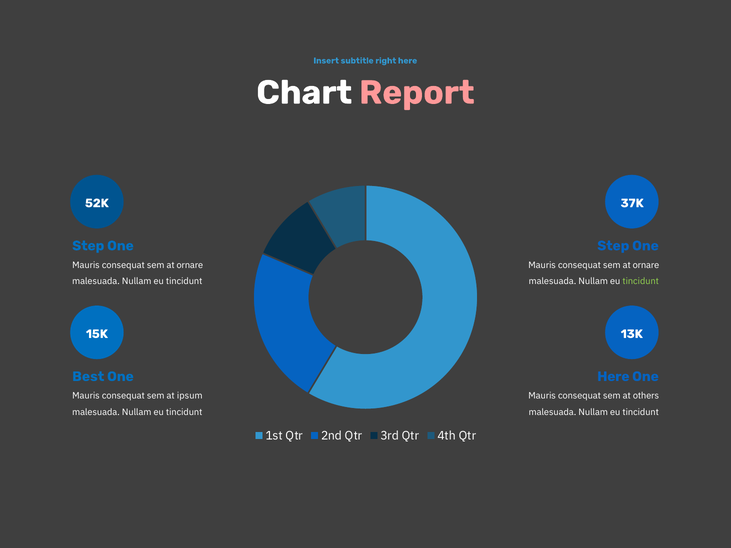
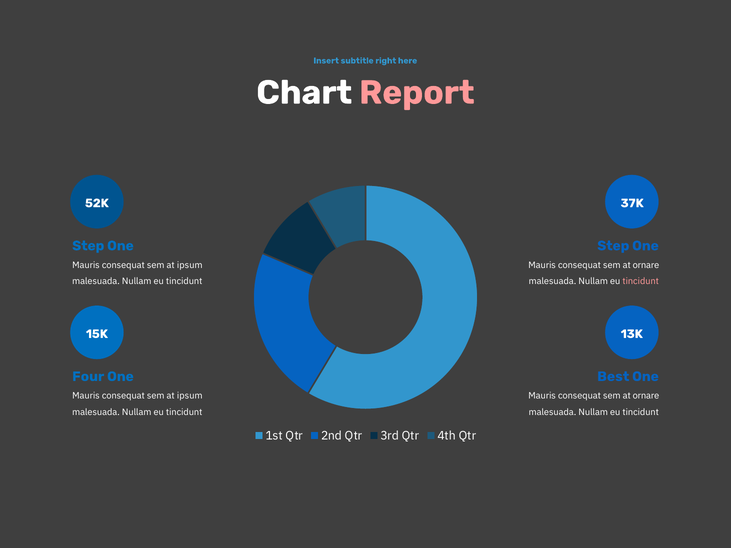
ornare at (190, 265): ornare -> ipsum
tincidunt at (641, 282) colour: light green -> pink
Best: Best -> Four
Here at (613, 377): Here -> Best
others at (646, 396): others -> ornare
